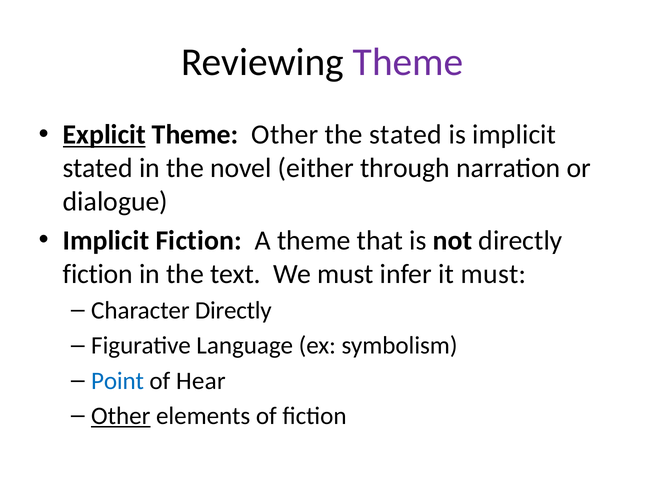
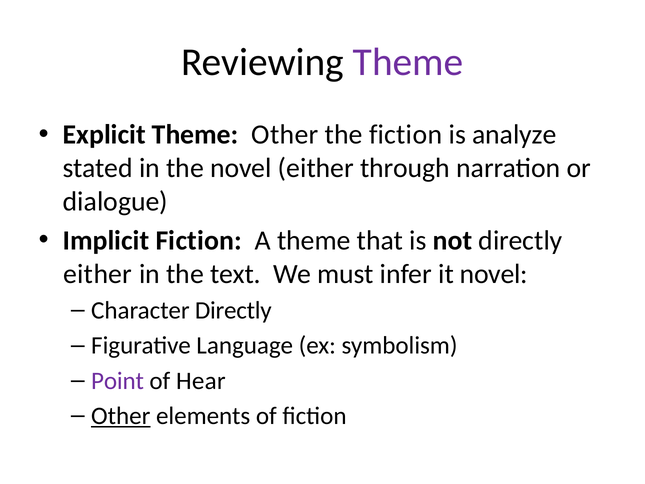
Explicit underline: present -> none
the stated: stated -> fiction
is implicit: implicit -> analyze
fiction at (98, 274): fiction -> either
it must: must -> novel
Point colour: blue -> purple
